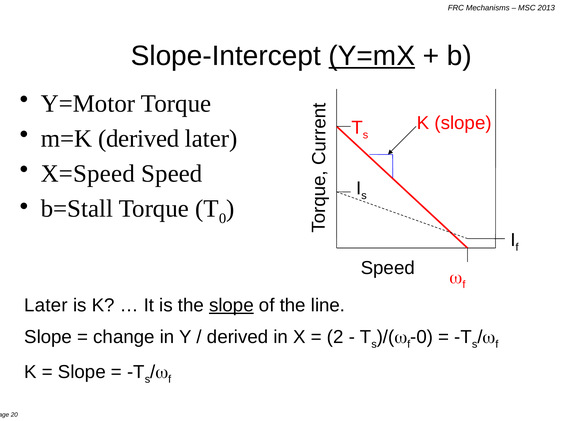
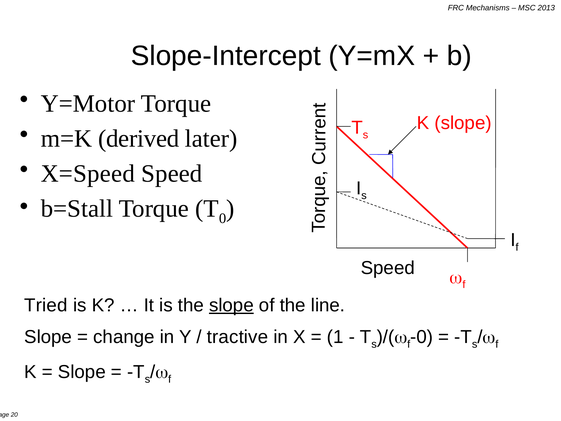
Y=mX underline: present -> none
Later at (46, 305): Later -> Tried
derived at (238, 337): derived -> tractive
2: 2 -> 1
